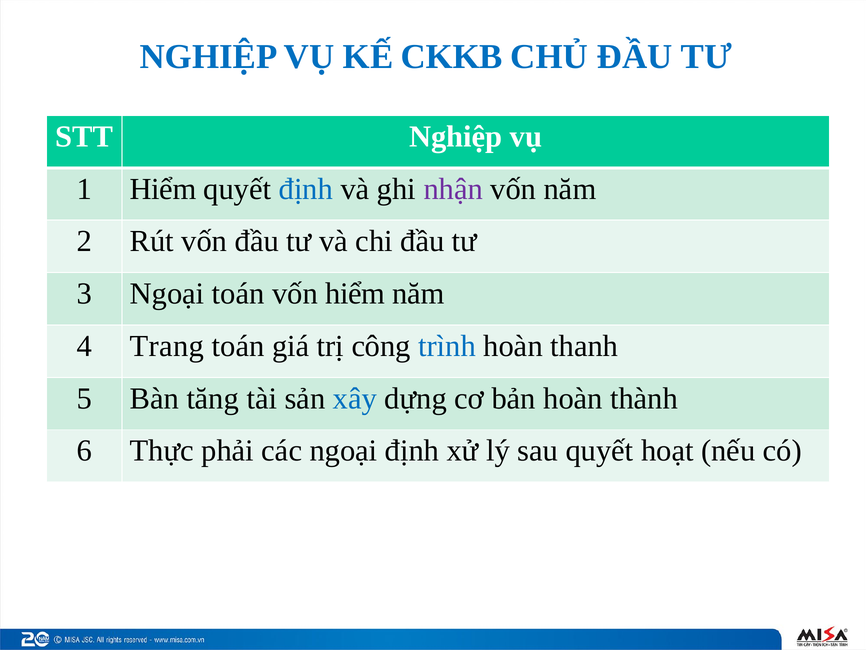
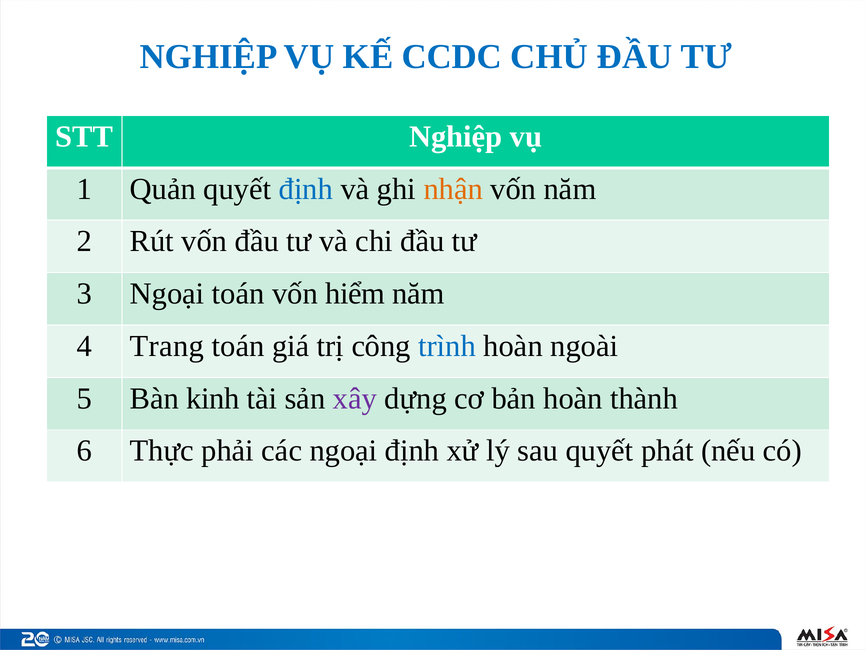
CKKB: CKKB -> CCDC
1 Hiểm: Hiểm -> Quản
nhận colour: purple -> orange
thanh: thanh -> ngoài
tăng: tăng -> kinh
xây colour: blue -> purple
hoạt: hoạt -> phát
